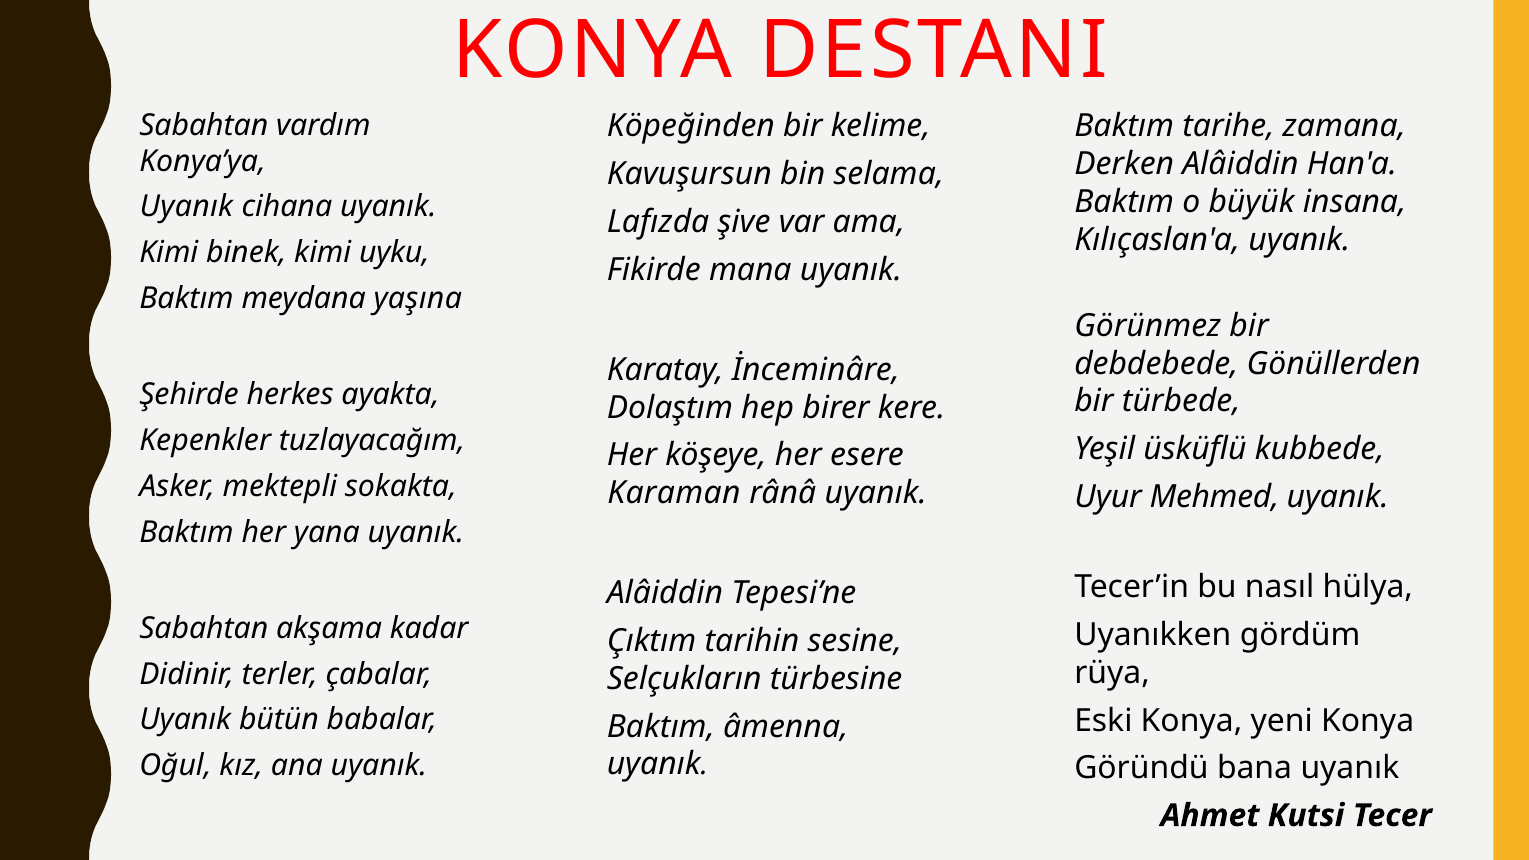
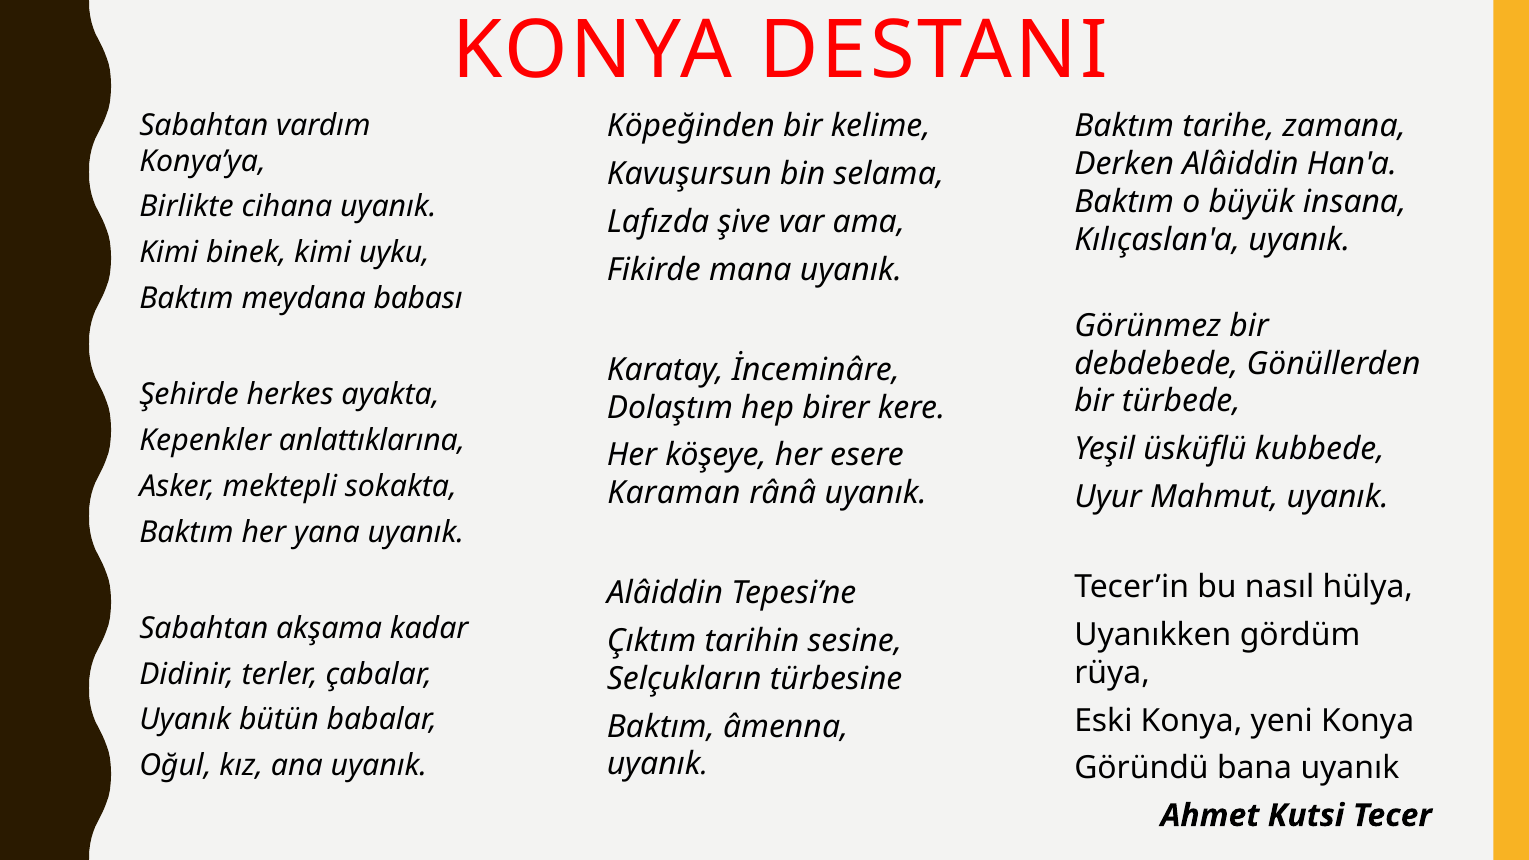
Uyanık at (186, 207): Uyanık -> Birlikte
yaşına: yaşına -> babası
tuzlayacağım: tuzlayacağım -> anlattıklarına
Mehmed: Mehmed -> Mahmut
